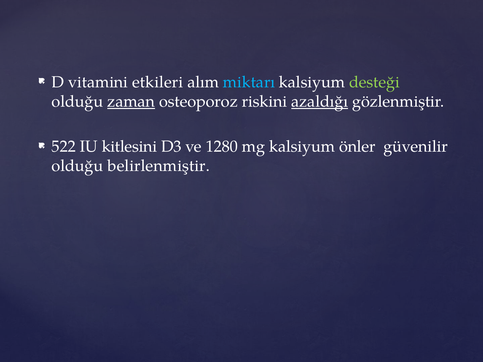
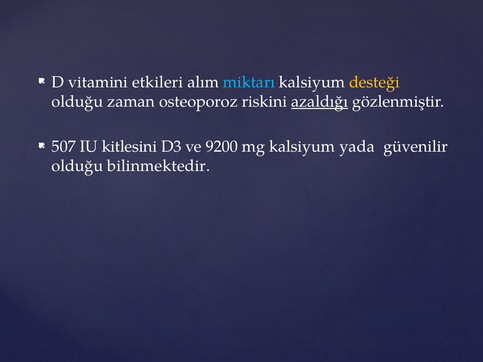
desteği colour: light green -> yellow
zaman underline: present -> none
522: 522 -> 507
1280: 1280 -> 9200
önler: önler -> yada
belirlenmiştir: belirlenmiştir -> bilinmektedir
